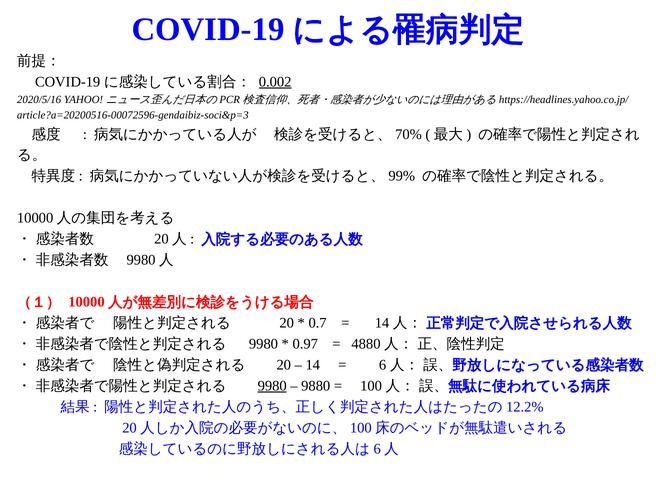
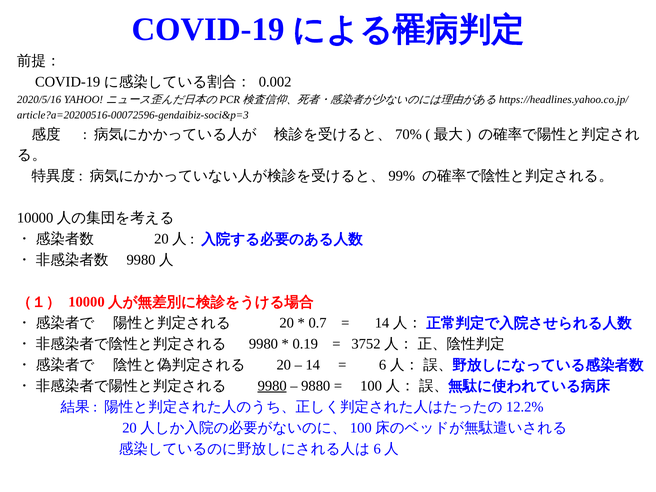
0.002 underline: present -> none
0.97: 0.97 -> 0.19
4880: 4880 -> 3752
